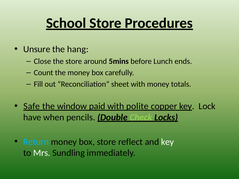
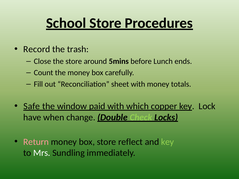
Unsure: Unsure -> Record
hang: hang -> trash
polite: polite -> which
pencils: pencils -> change
Return colour: light blue -> pink
key at (168, 142) colour: white -> light green
